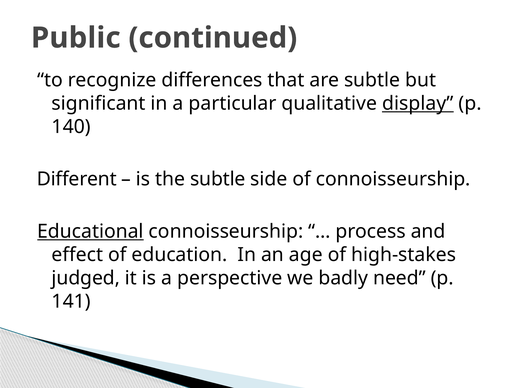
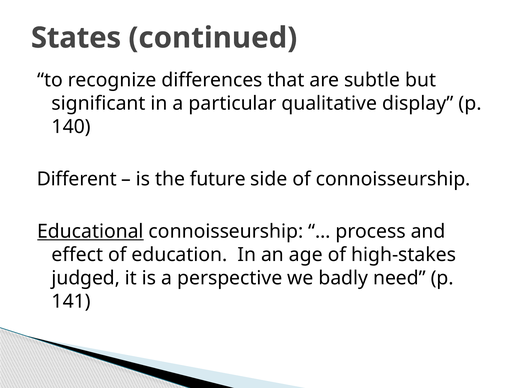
Public: Public -> States
display underline: present -> none
the subtle: subtle -> future
